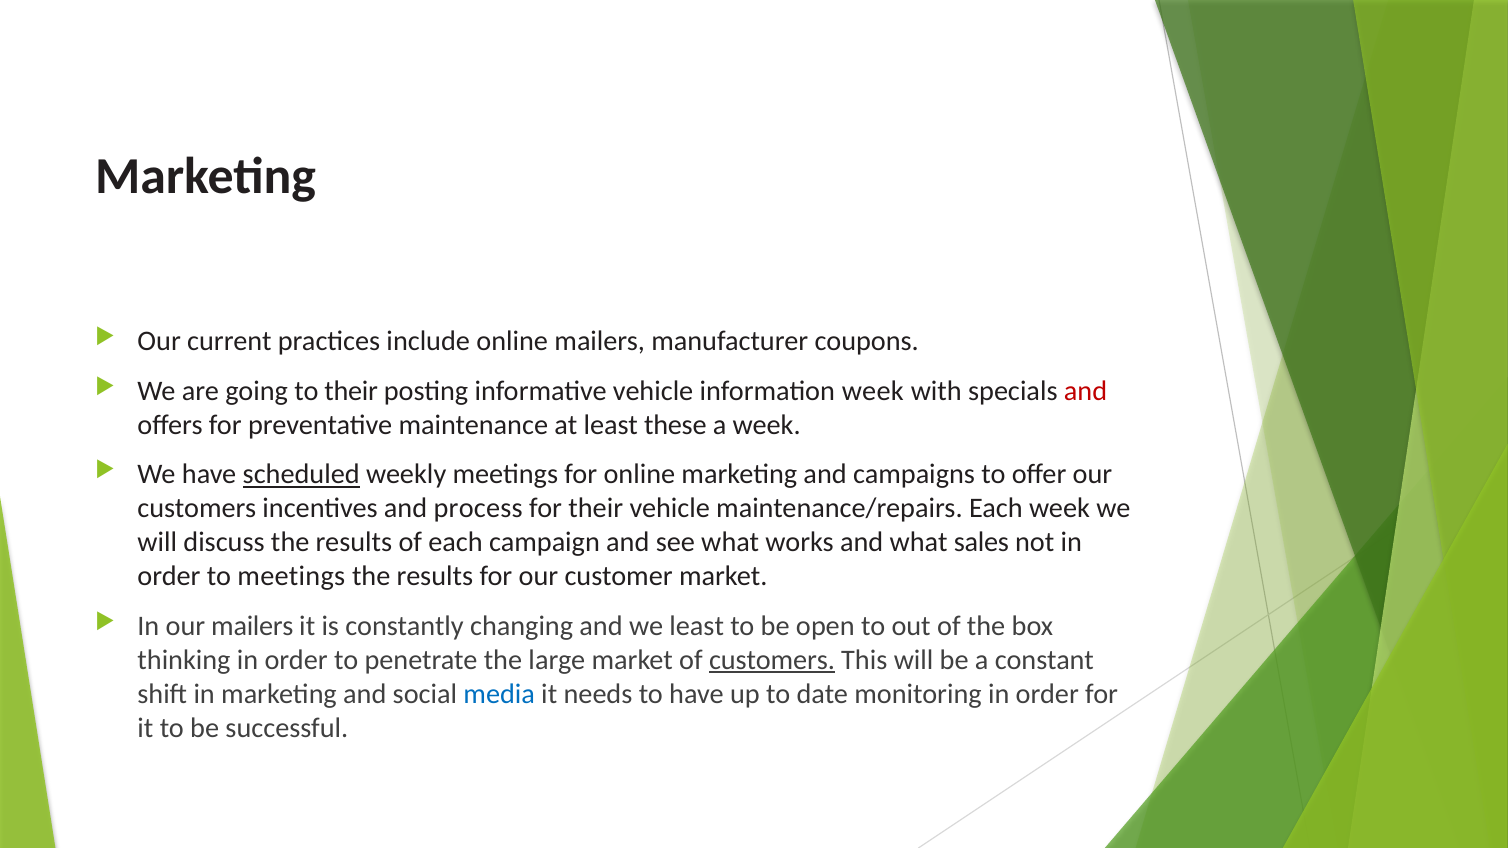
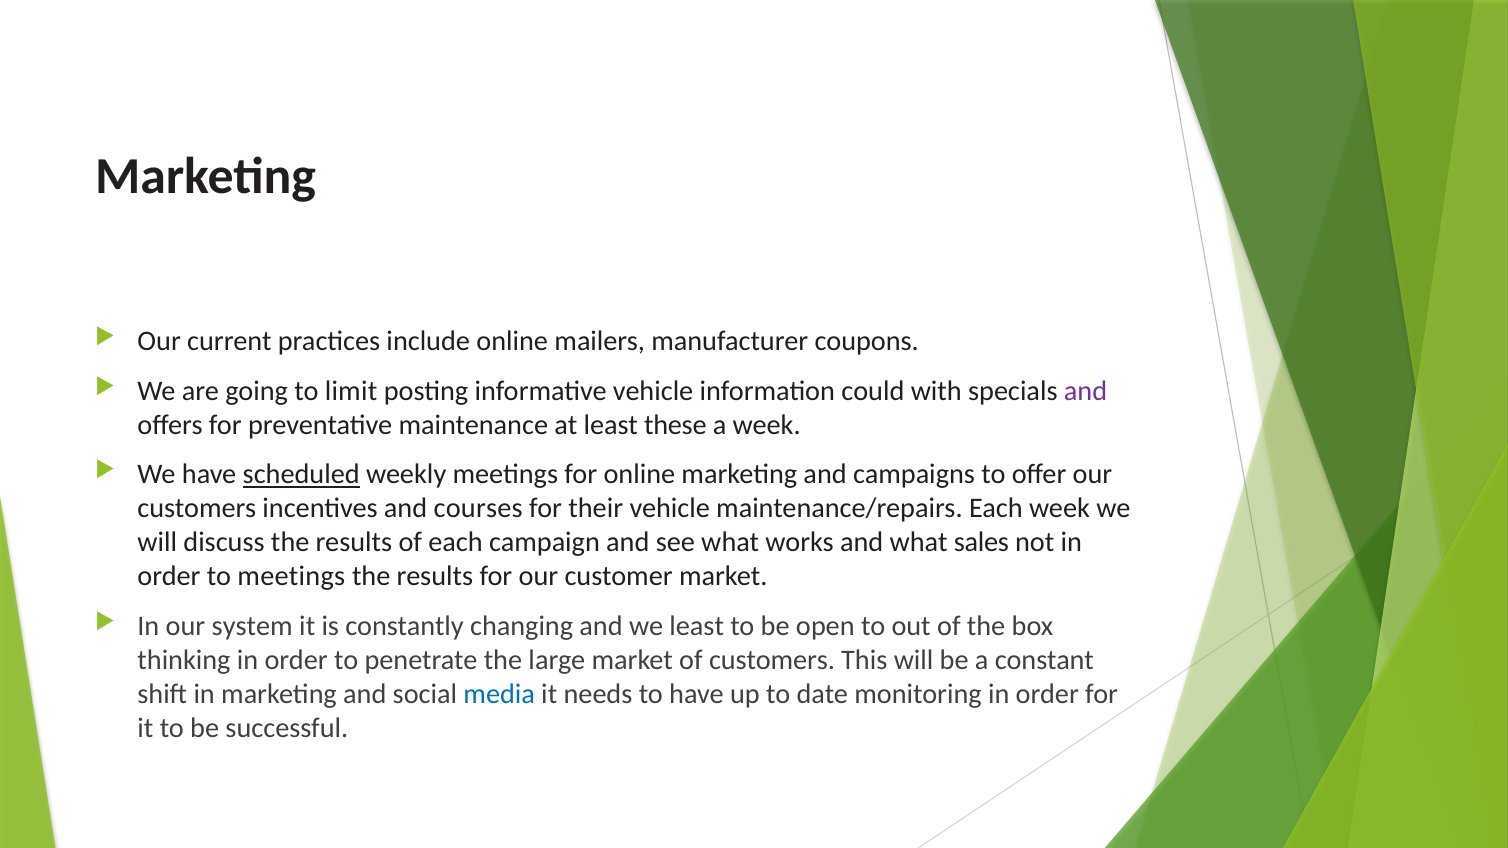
to their: their -> limit
information week: week -> could
and at (1086, 391) colour: red -> purple
process: process -> courses
our mailers: mailers -> system
customers at (772, 660) underline: present -> none
